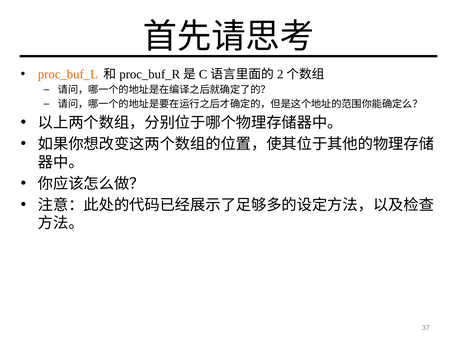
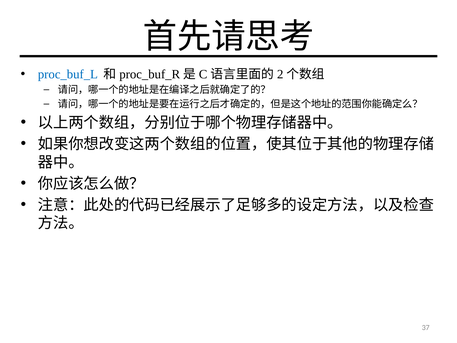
proc_buf_L colour: orange -> blue
